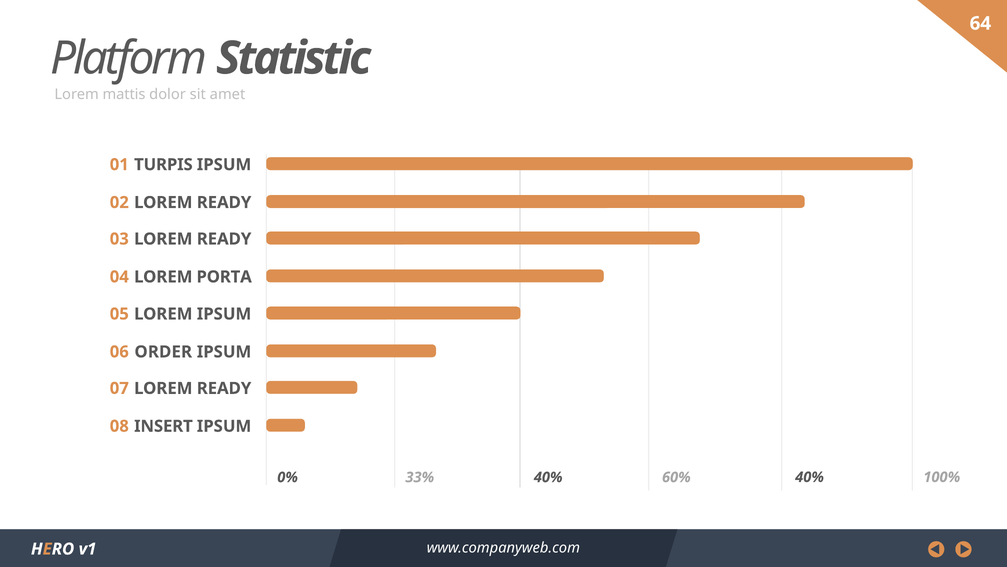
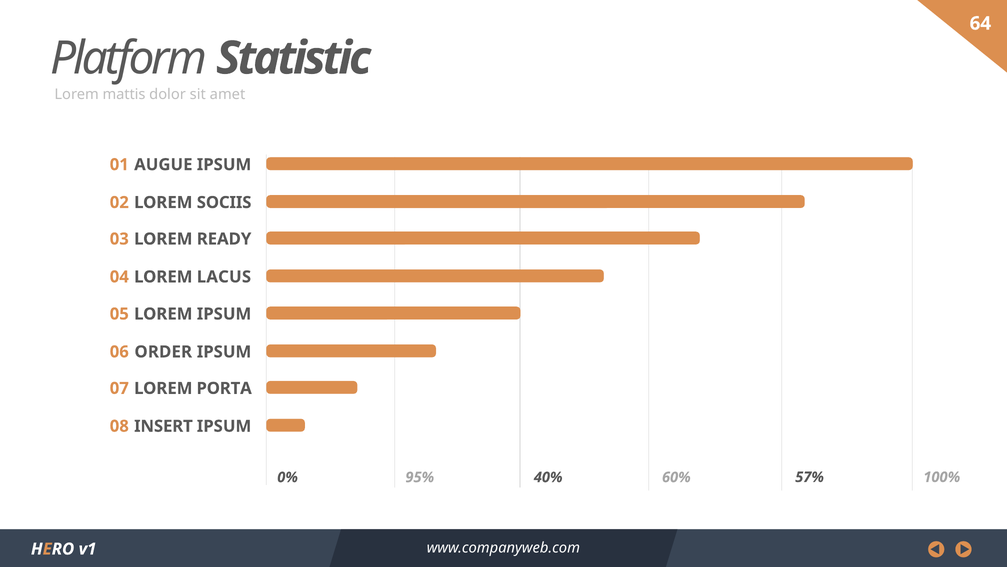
TURPIS: TURPIS -> AUGUE
READY at (224, 202): READY -> SOCIIS
PORTA: PORTA -> LACUS
READY at (224, 388): READY -> PORTA
33%: 33% -> 95%
60% 40%: 40% -> 57%
